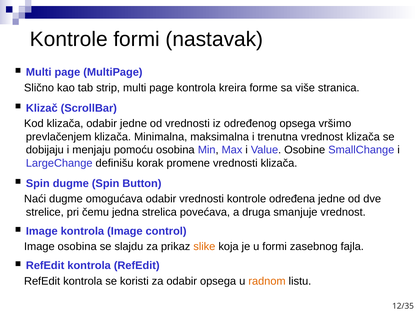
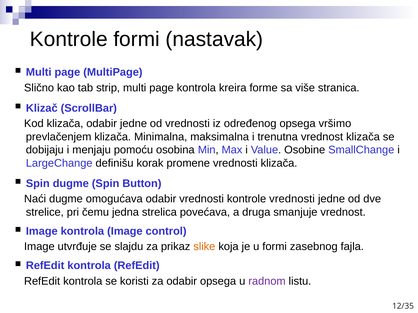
kontrole određena: određena -> vrednosti
Image osobina: osobina -> utvrđuje
radnom colour: orange -> purple
